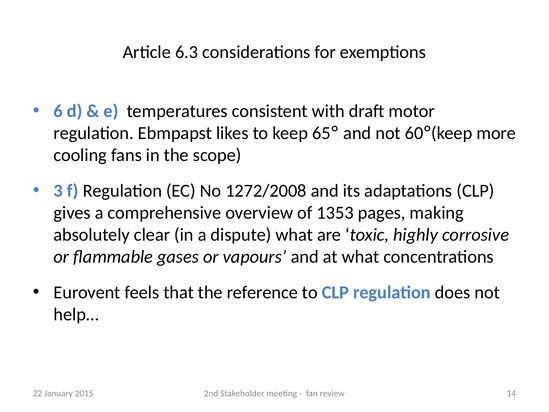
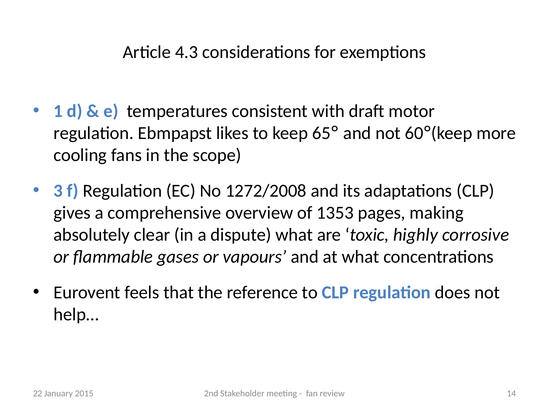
6.3: 6.3 -> 4.3
6: 6 -> 1
